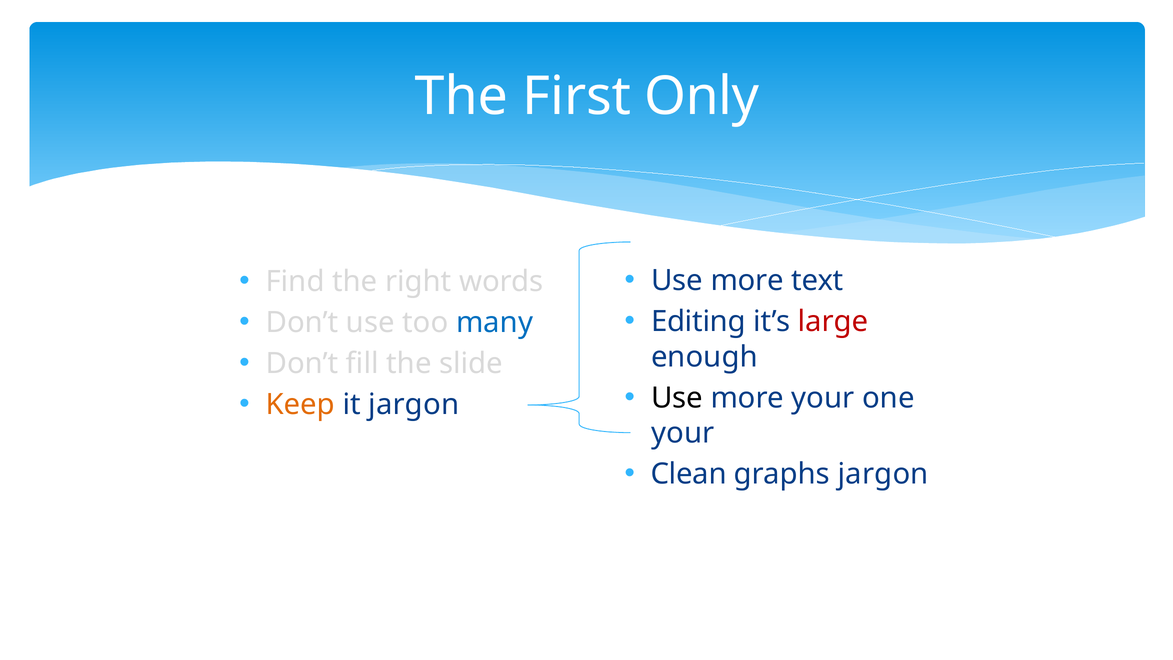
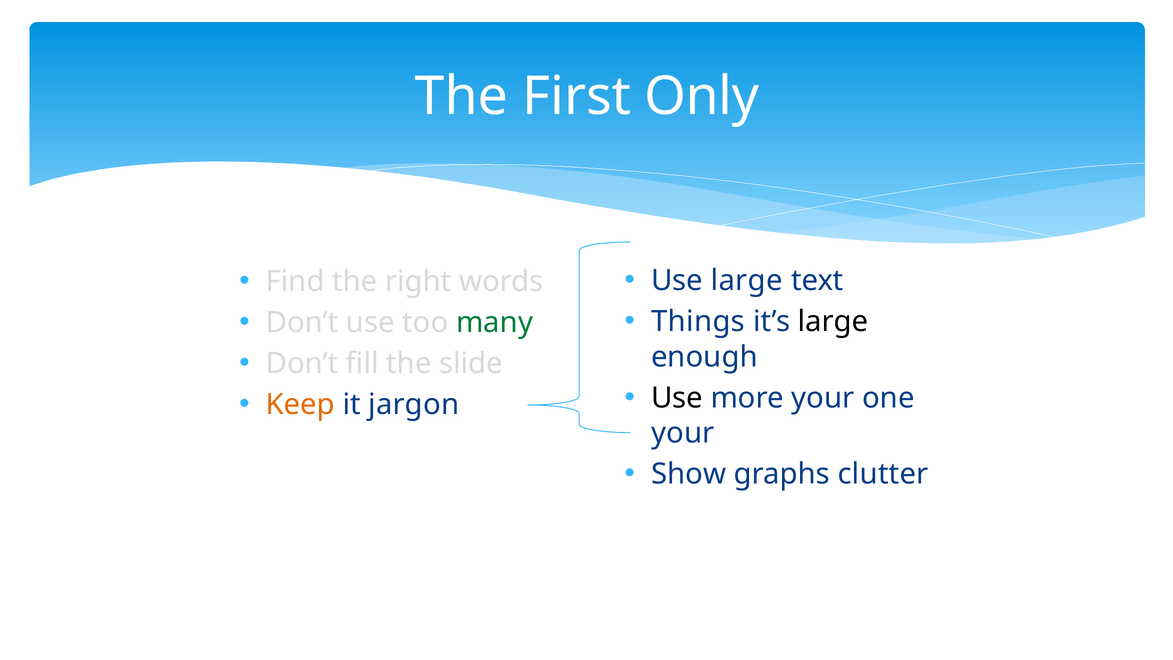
more at (747, 281): more -> large
Editing: Editing -> Things
large at (833, 322) colour: red -> black
many colour: blue -> green
Clean: Clean -> Show
graphs jargon: jargon -> clutter
